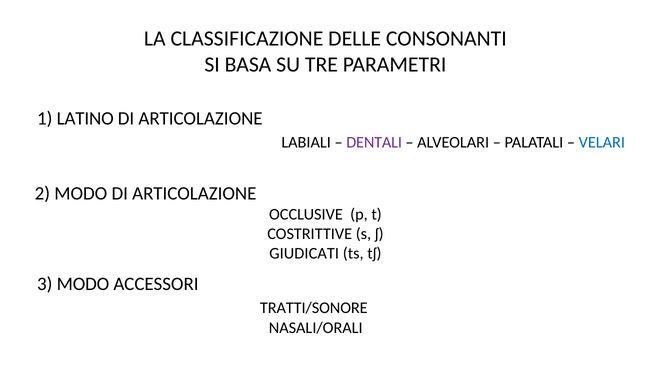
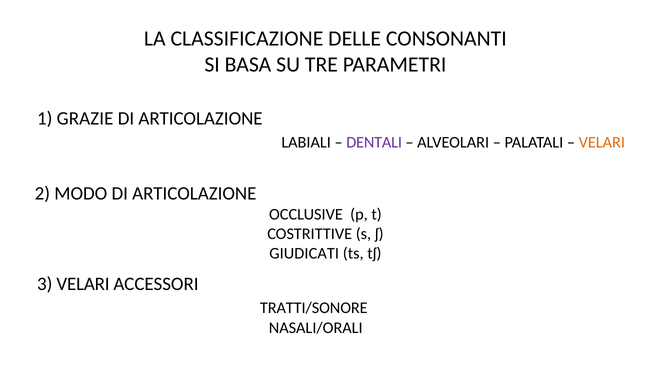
LATINO: LATINO -> GRAZIE
VELARI at (602, 142) colour: blue -> orange
3 MODO: MODO -> VELARI
